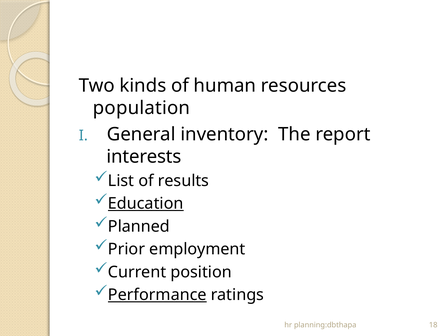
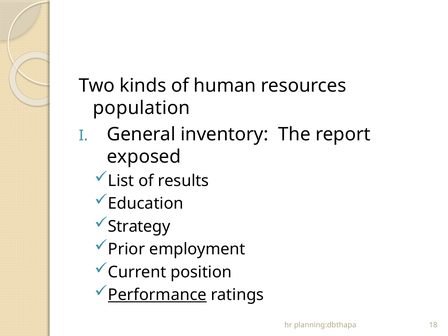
interests: interests -> exposed
Education underline: present -> none
Planned: Planned -> Strategy
